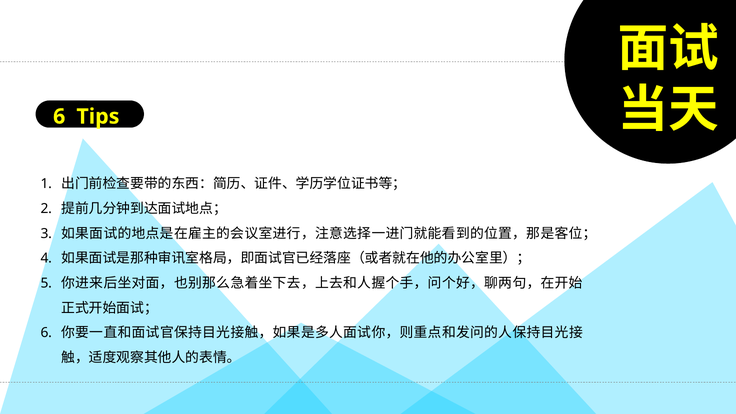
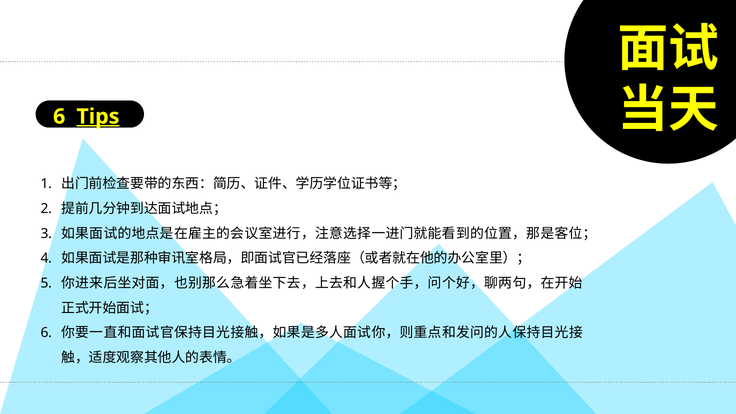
Tips underline: none -> present
